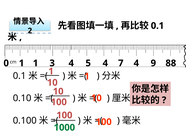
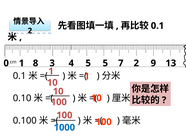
0 1: 1 -> 8
3 4: 4 -> 5
7 4: 4 -> 2
88: 88 -> 13
1000 colour: green -> blue
